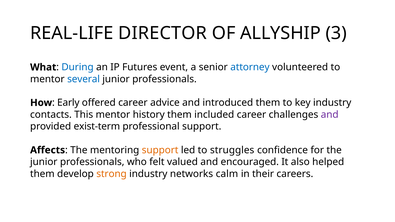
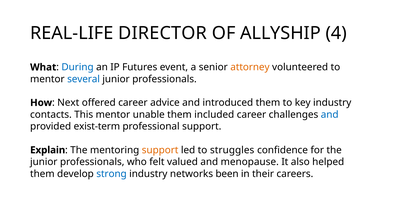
3: 3 -> 4
attorney colour: blue -> orange
Early: Early -> Next
history: history -> unable
and at (330, 115) colour: purple -> blue
Affects: Affects -> Explain
encouraged: encouraged -> menopause
strong colour: orange -> blue
calm: calm -> been
